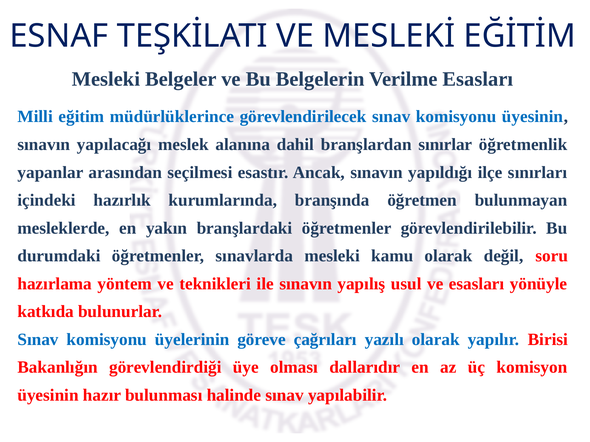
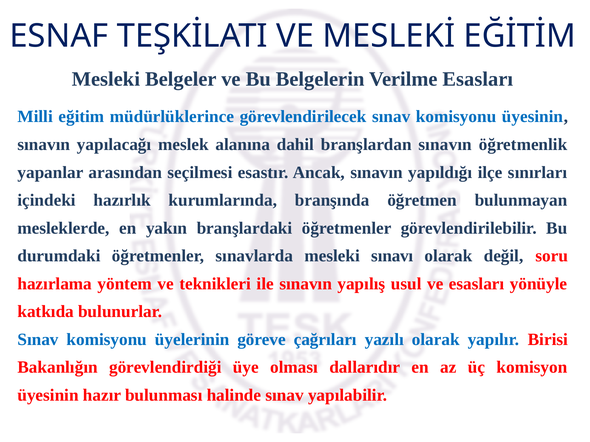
branşlardan sınırlar: sınırlar -> sınavın
kamu: kamu -> sınavı
